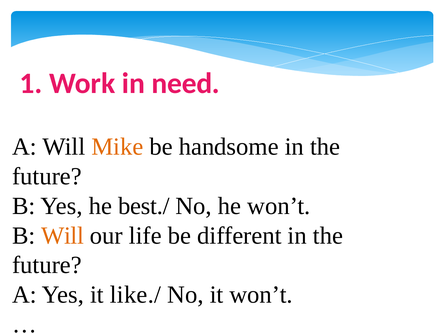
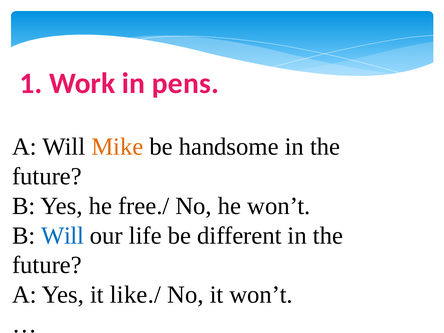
need: need -> pens
best./: best./ -> free./
Will at (63, 236) colour: orange -> blue
